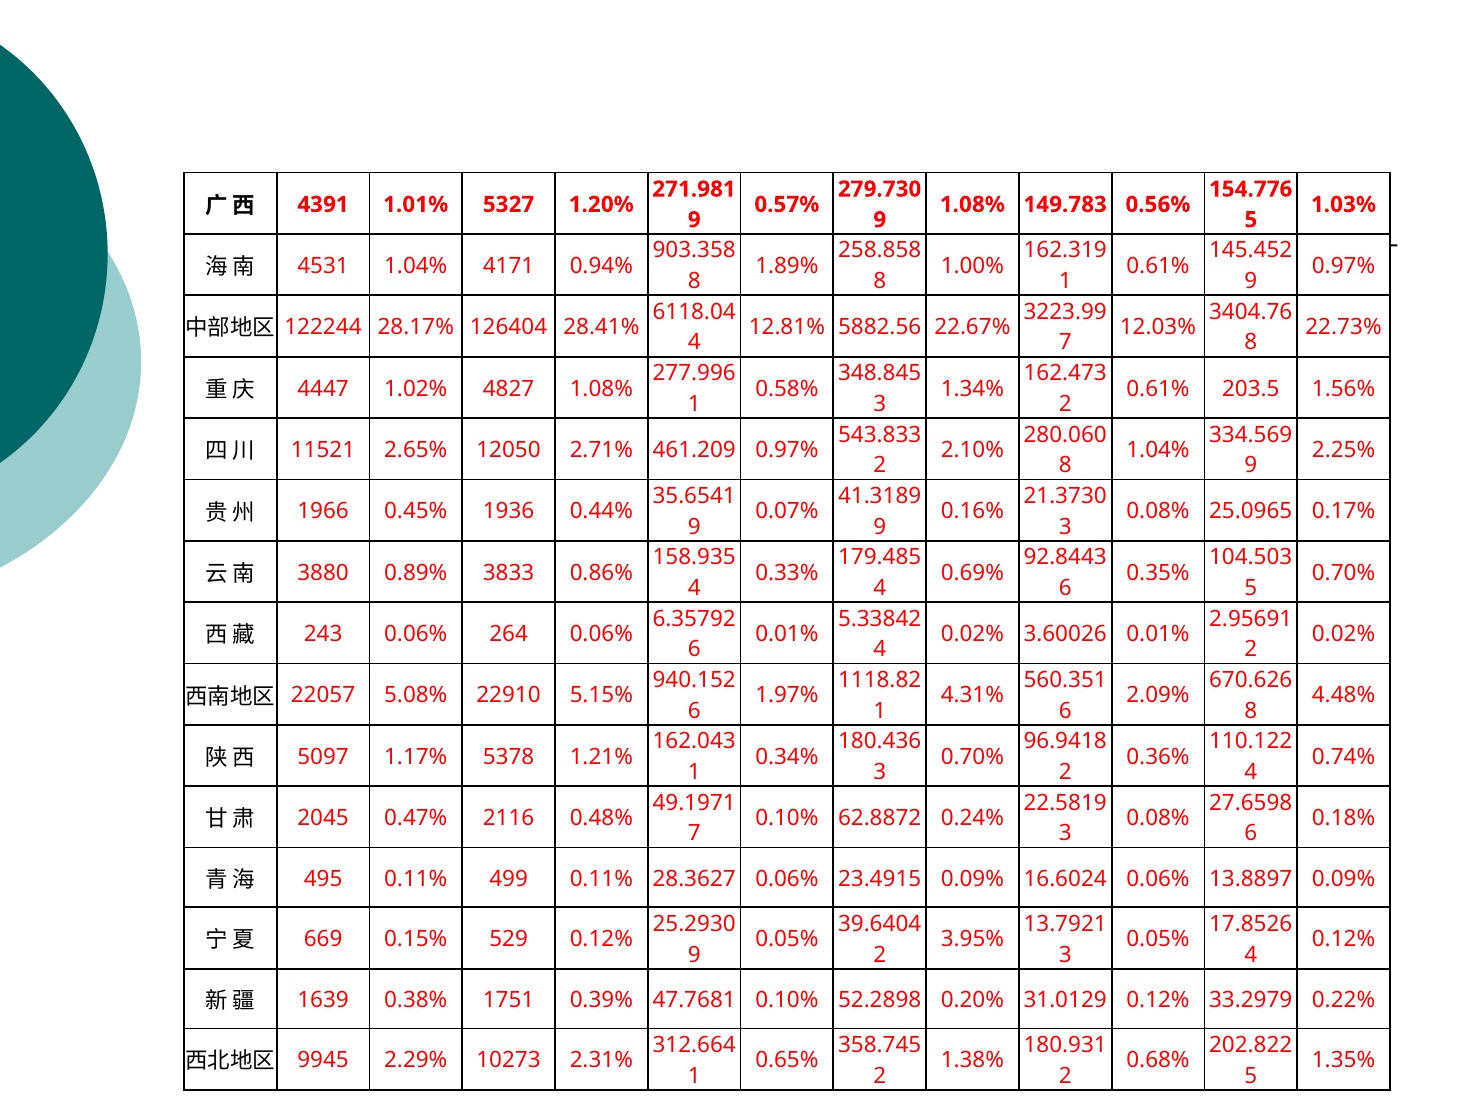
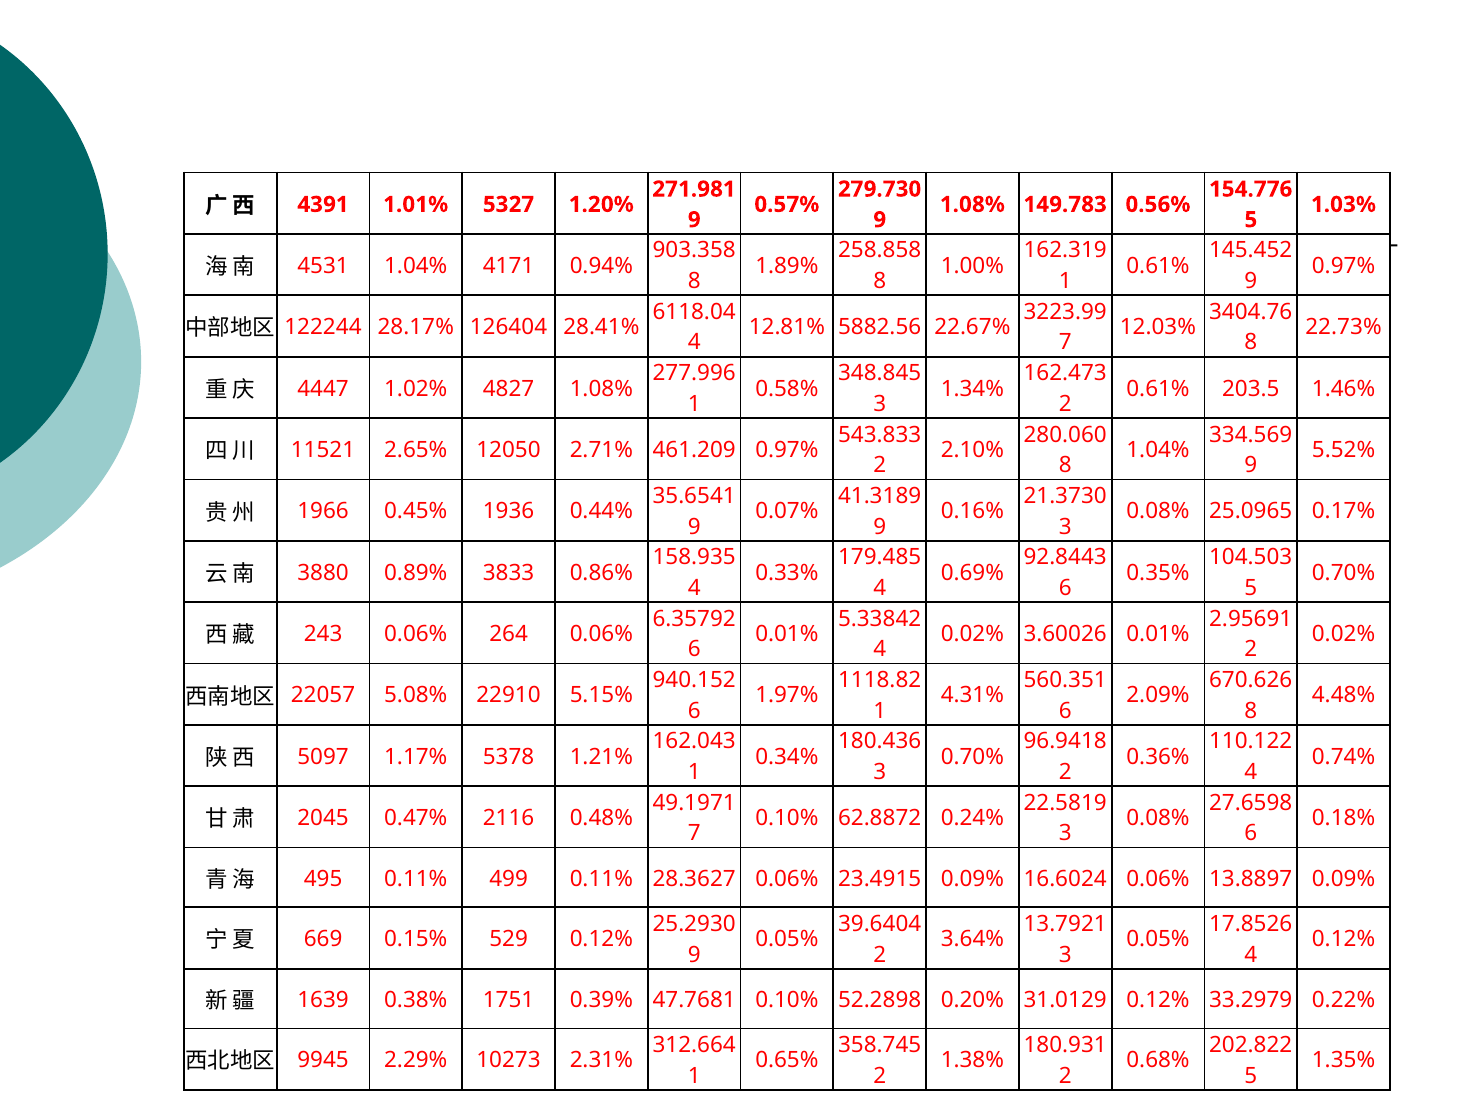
1.56%: 1.56% -> 1.46%
2.25%: 2.25% -> 5.52%
3.95%: 3.95% -> 3.64%
